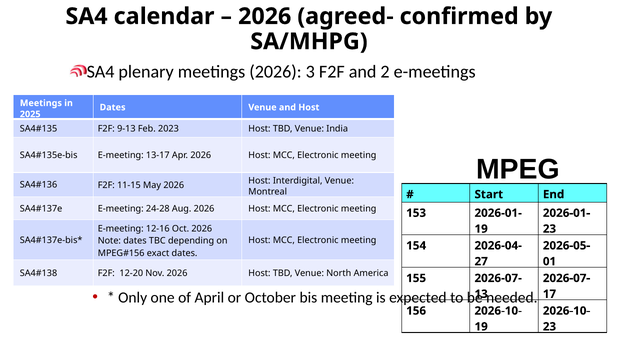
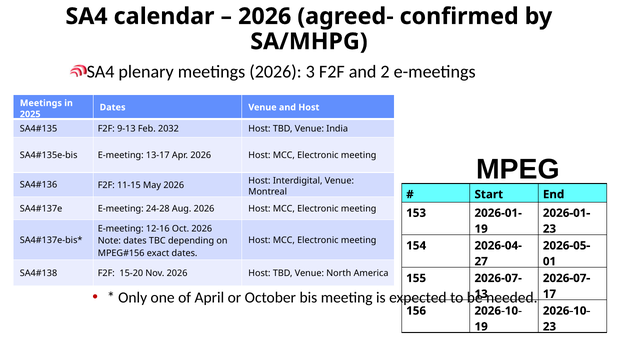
2023: 2023 -> 2032
12-20: 12-20 -> 15-20
